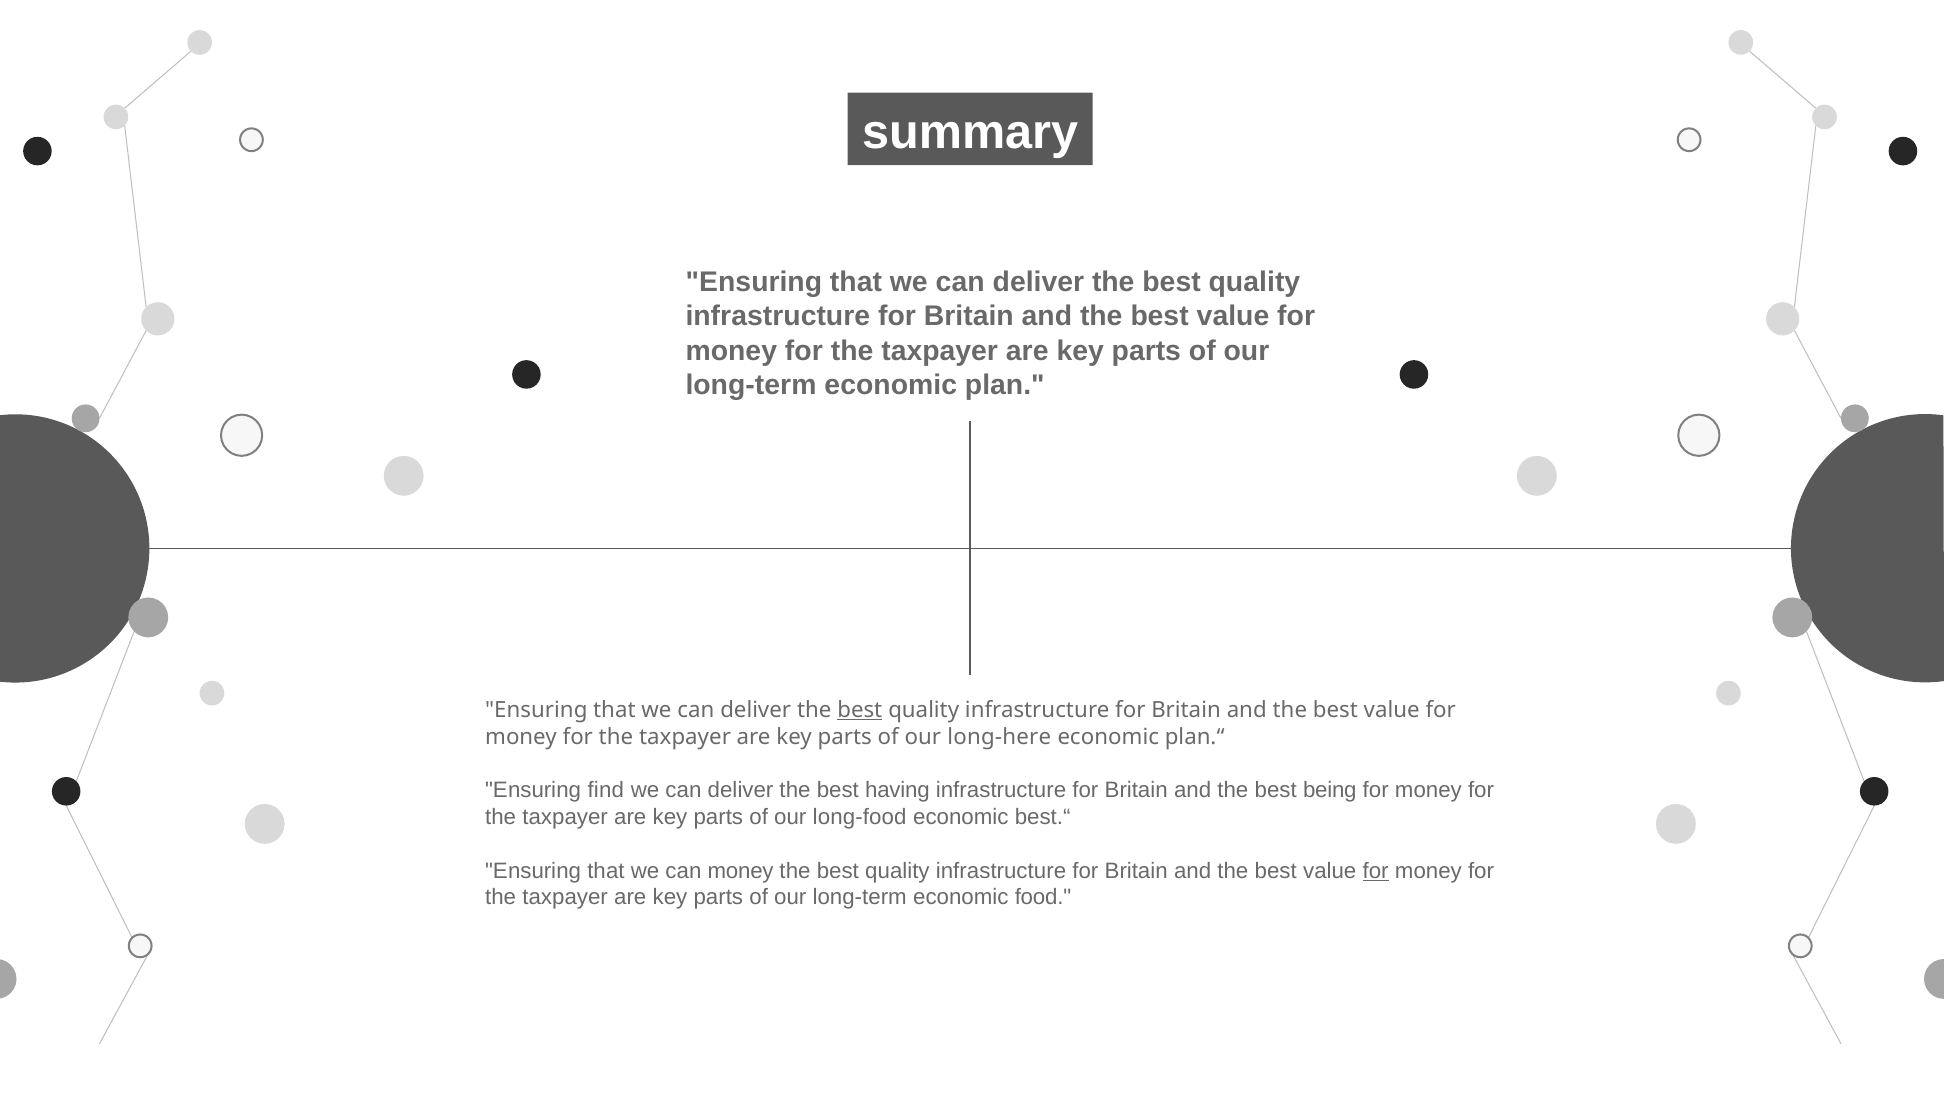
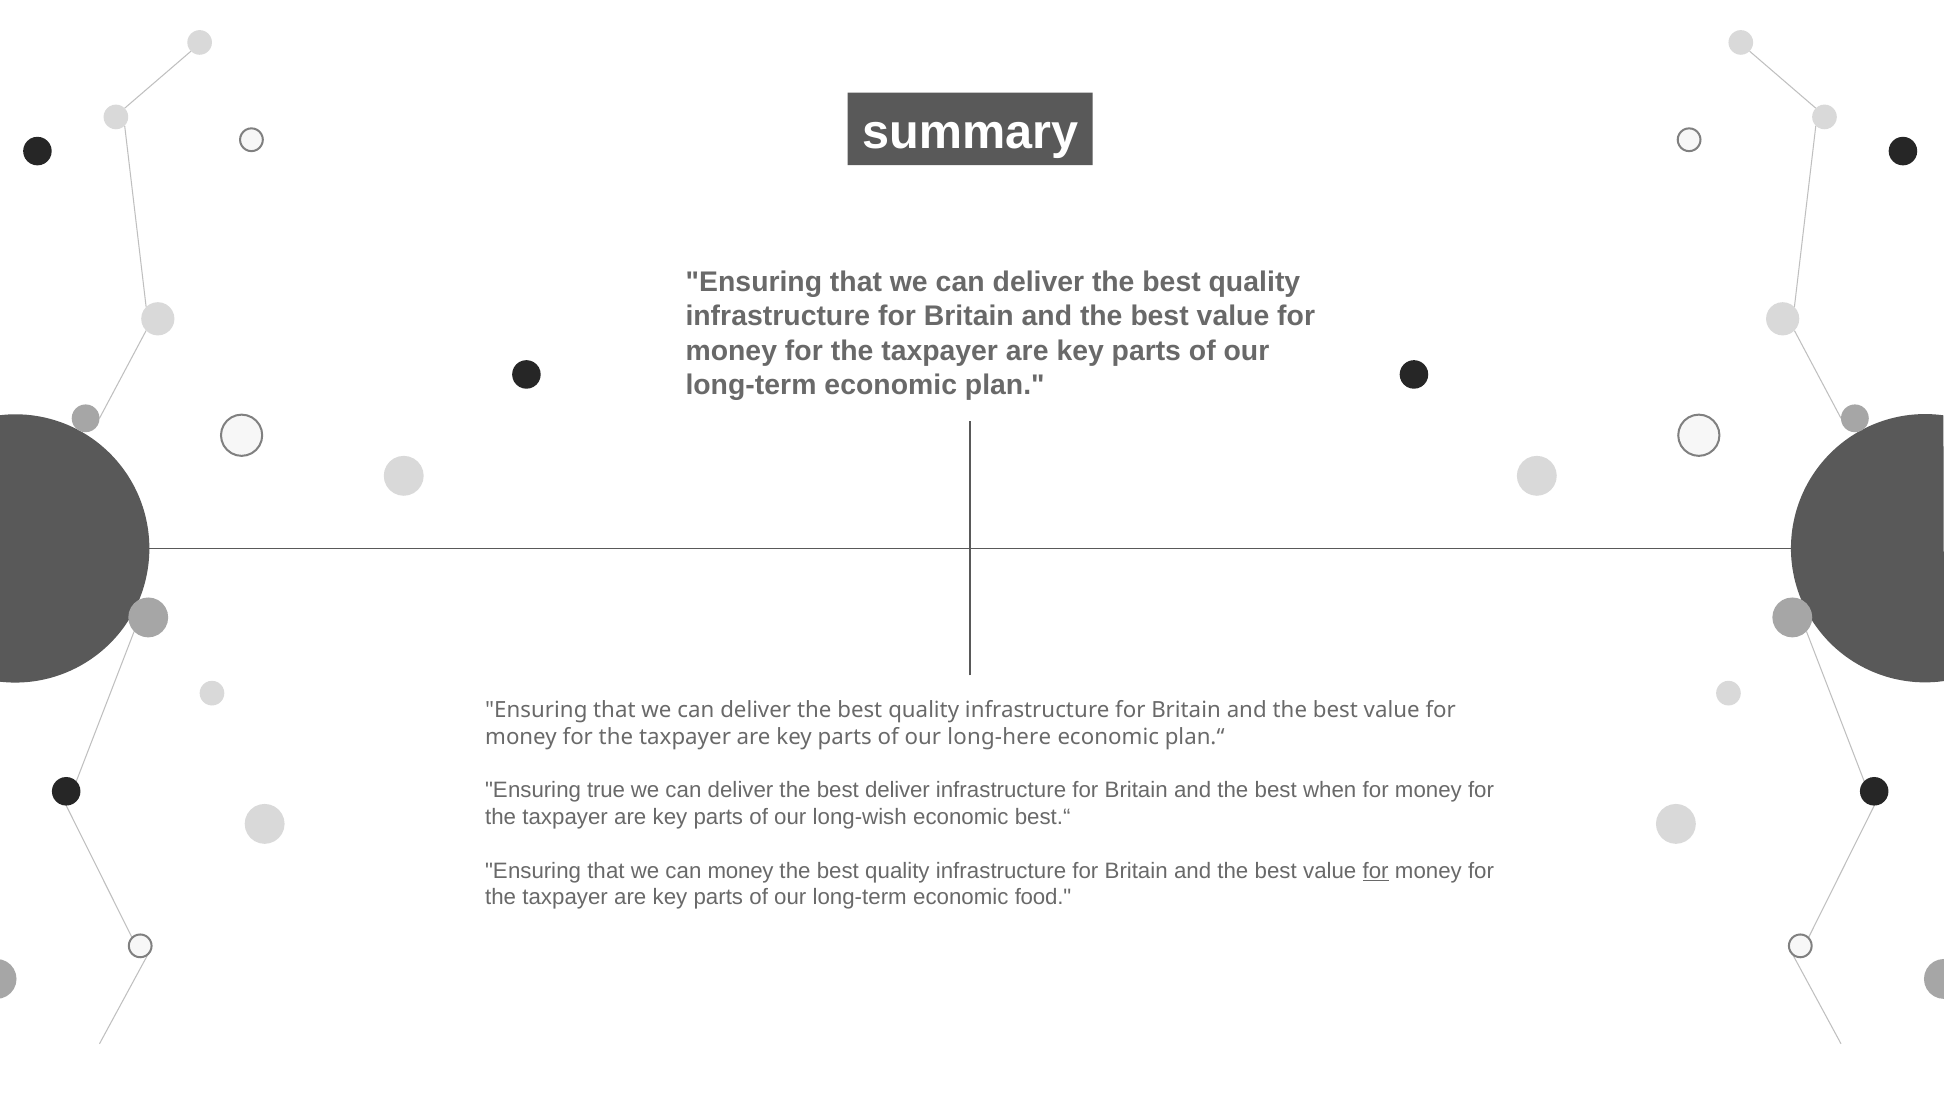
best at (860, 710) underline: present -> none
find: find -> true
best having: having -> deliver
being: being -> when
long-food: long-food -> long-wish
